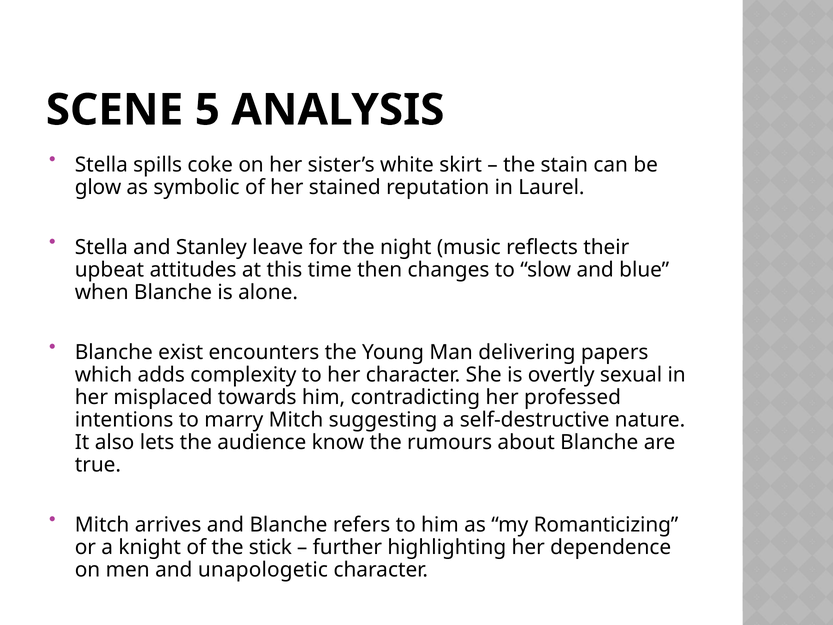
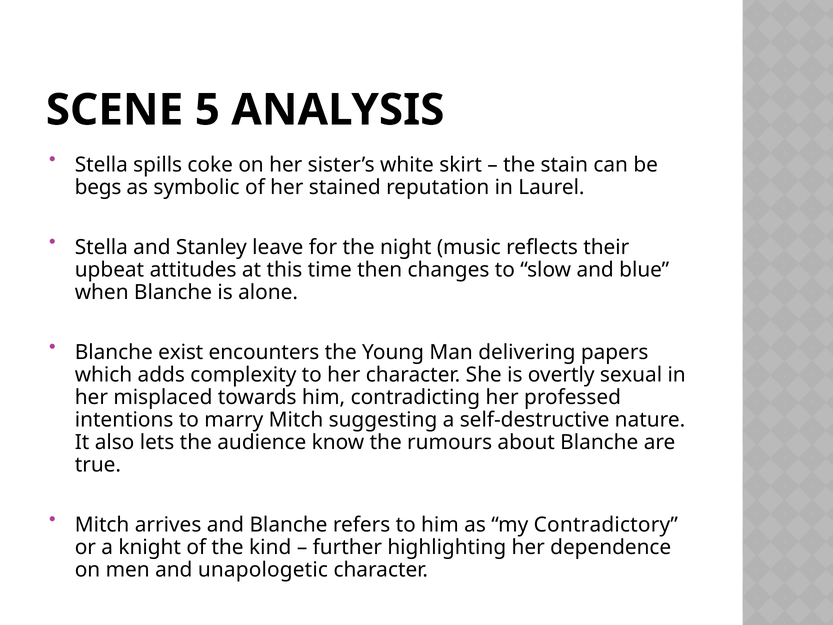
glow: glow -> begs
Romanticizing: Romanticizing -> Contradictory
stick: stick -> kind
